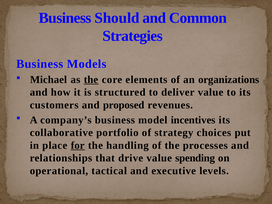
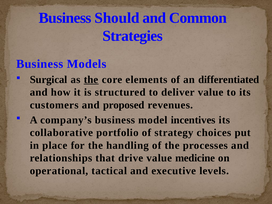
Michael: Michael -> Surgical
organizations: organizations -> differentiated
for underline: present -> none
spending: spending -> medicine
